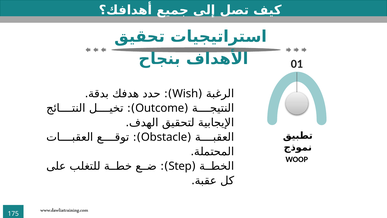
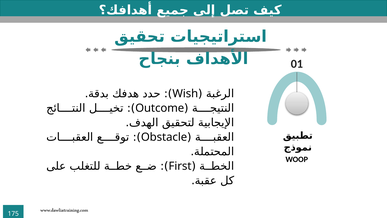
Step: Step -> First
